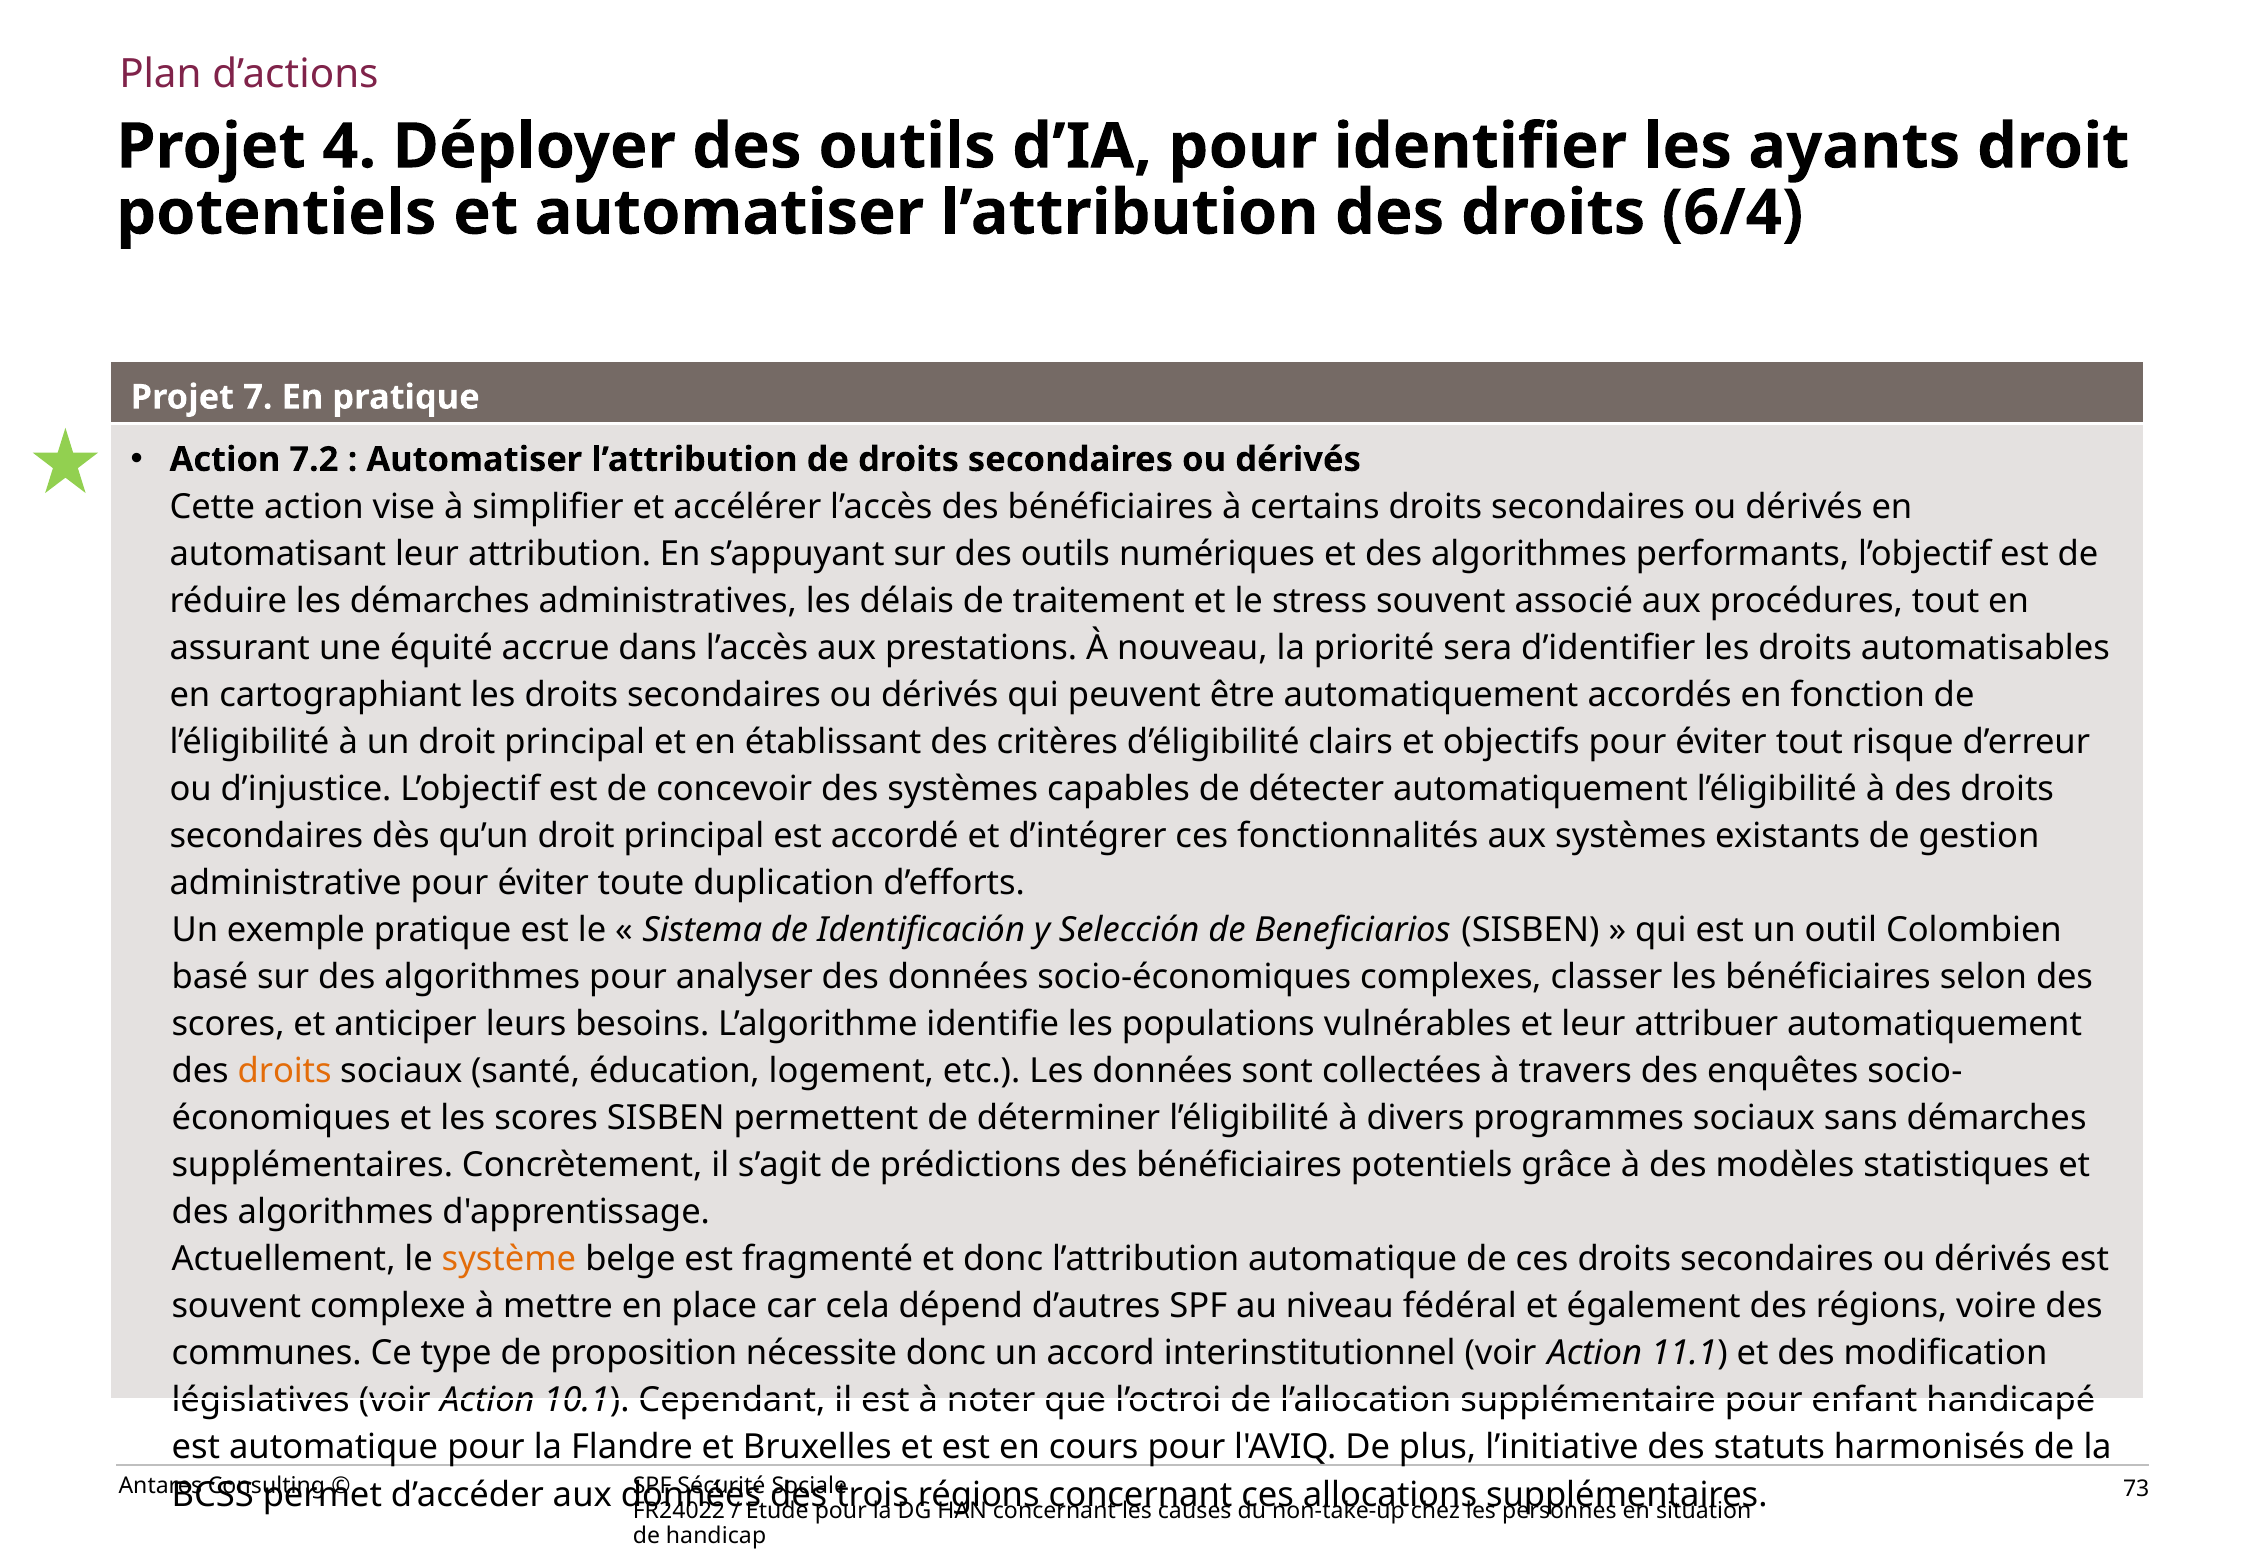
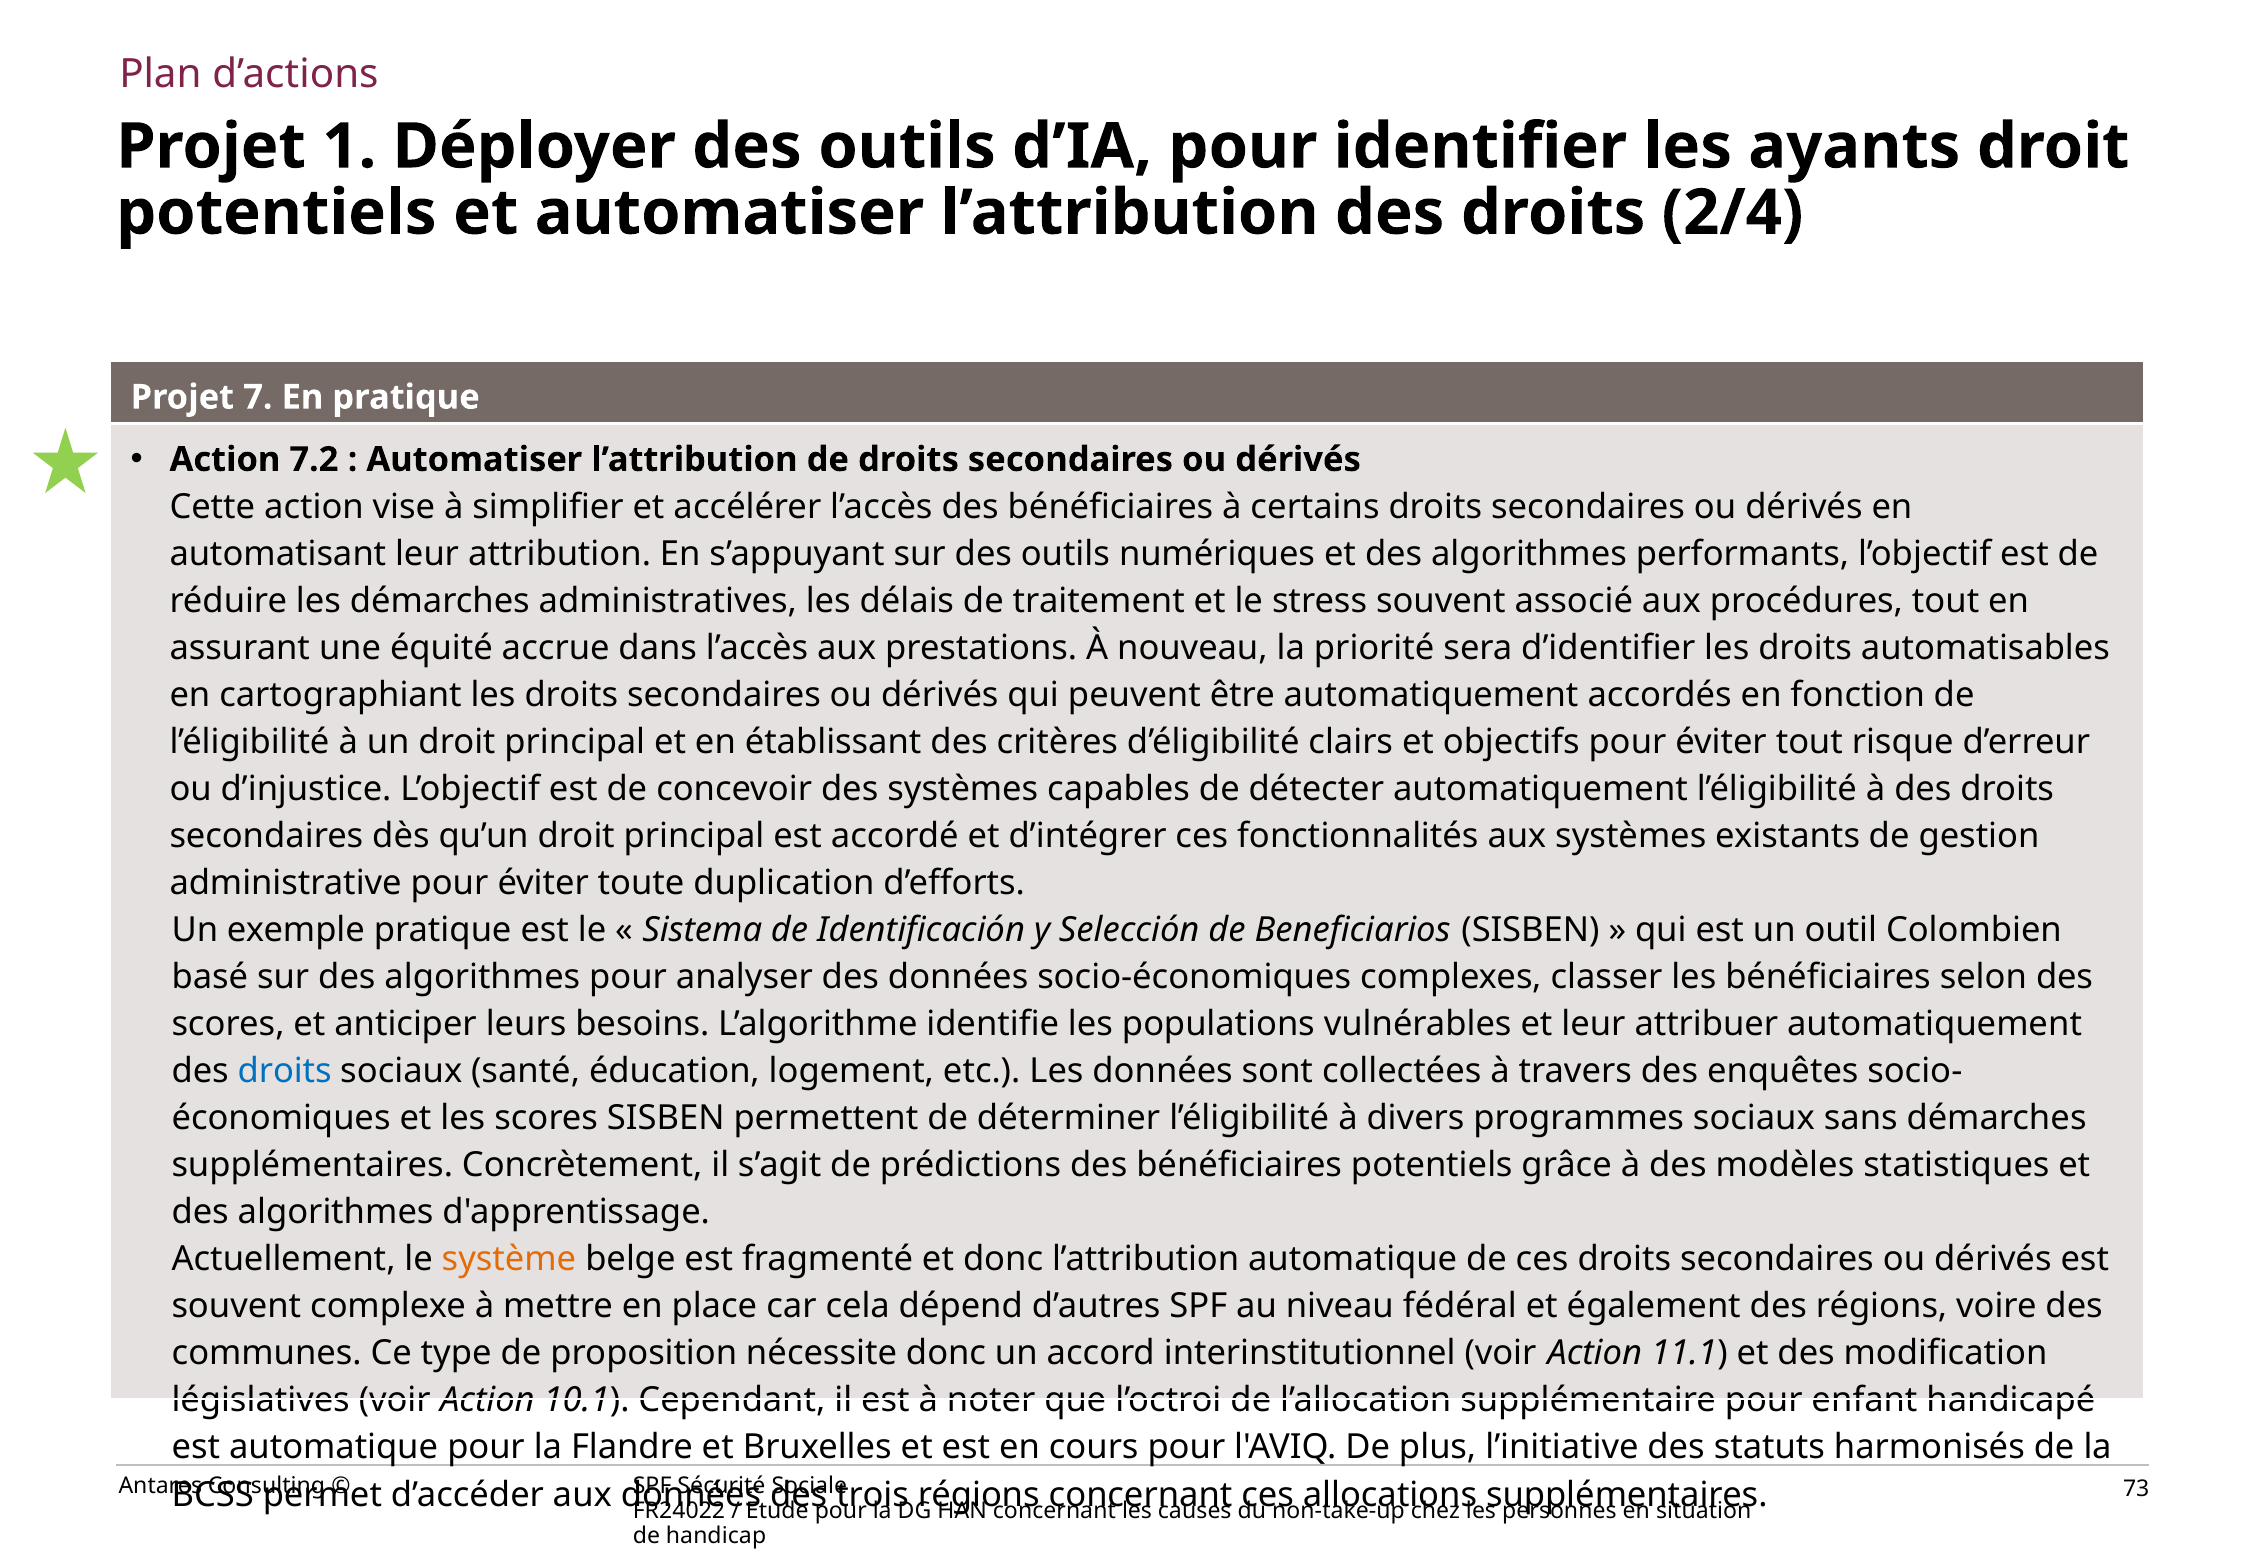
4: 4 -> 1
6/4: 6/4 -> 2/4
droits at (285, 1071) colour: orange -> blue
